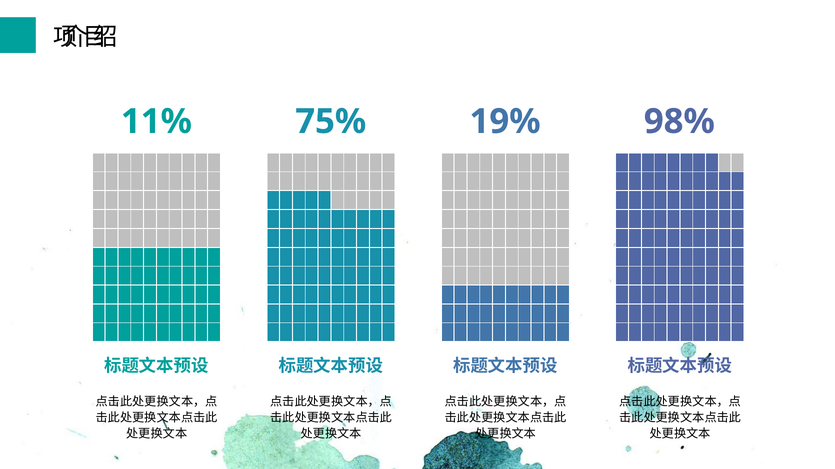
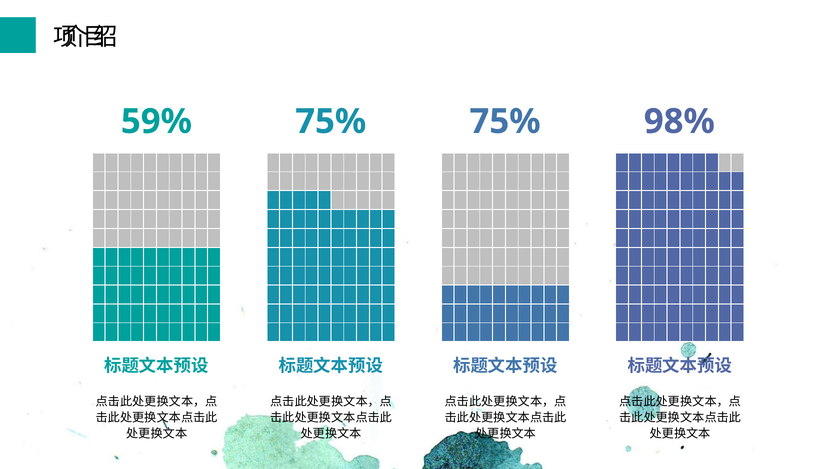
11%: 11% -> 59%
75% 19%: 19% -> 75%
